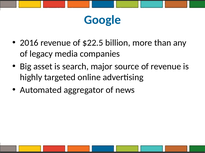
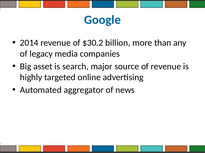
2016: 2016 -> 2014
$22.5: $22.5 -> $30.2
